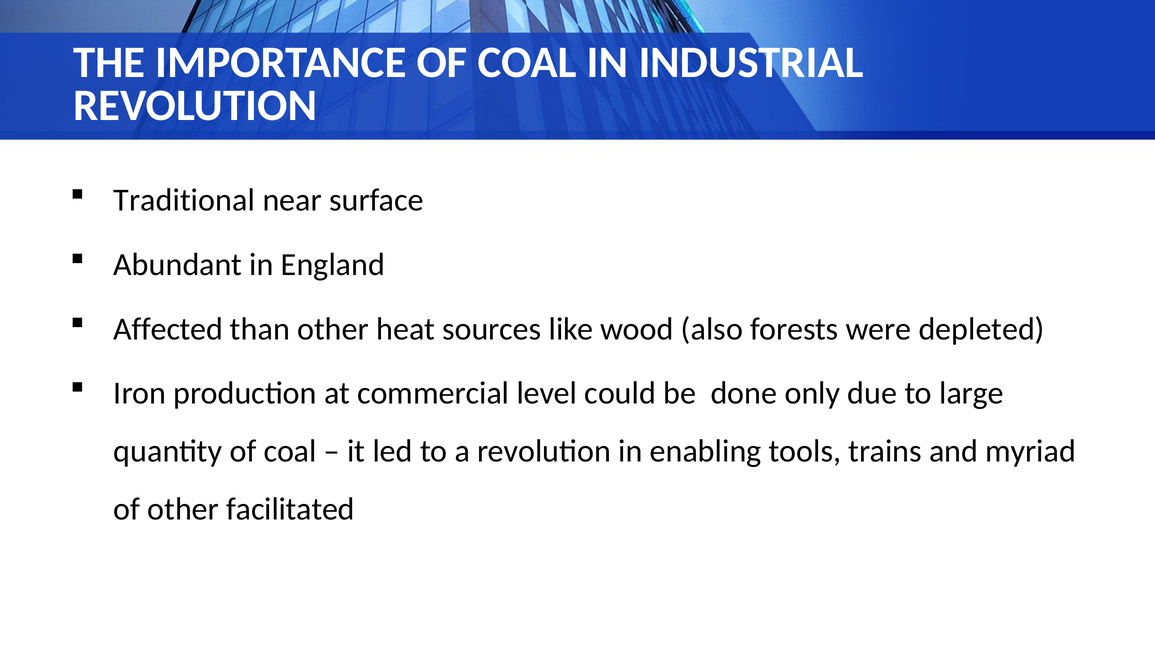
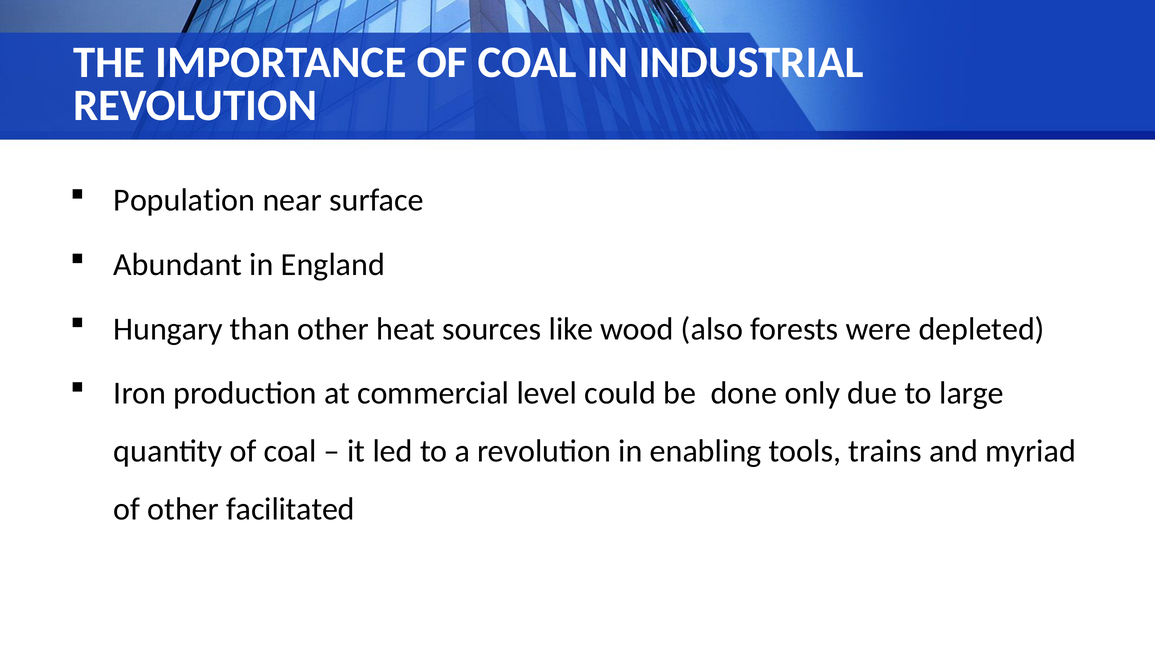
Traditional: Traditional -> Population
Affected: Affected -> Hungary
